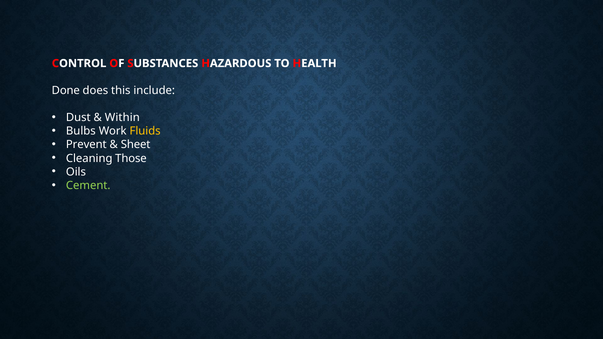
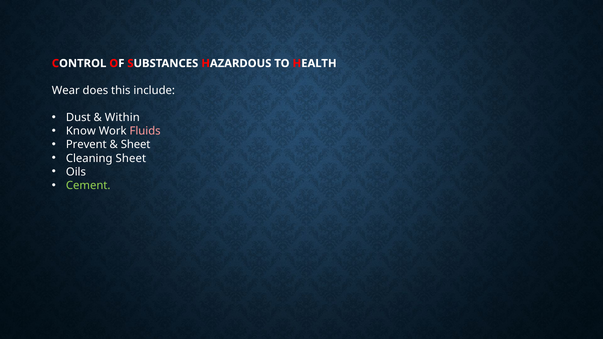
Done: Done -> Wear
Bulbs: Bulbs -> Know
Fluids colour: yellow -> pink
Cleaning Those: Those -> Sheet
